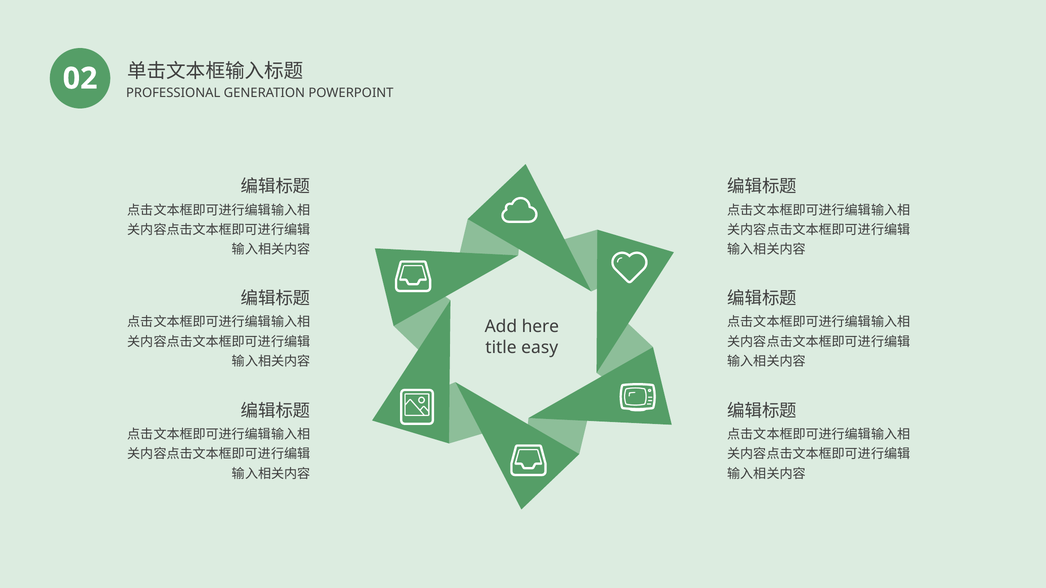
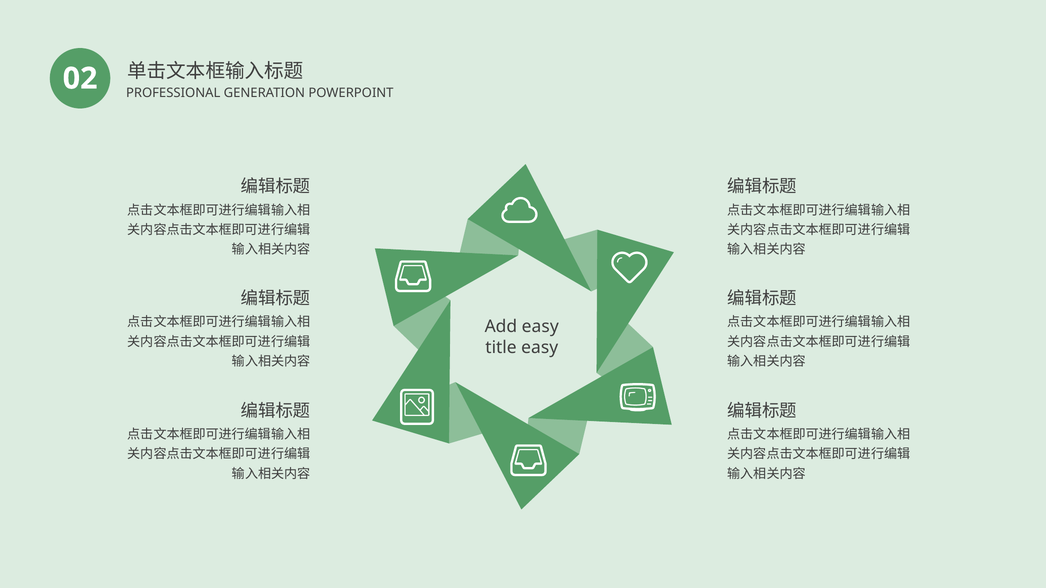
Add here: here -> easy
